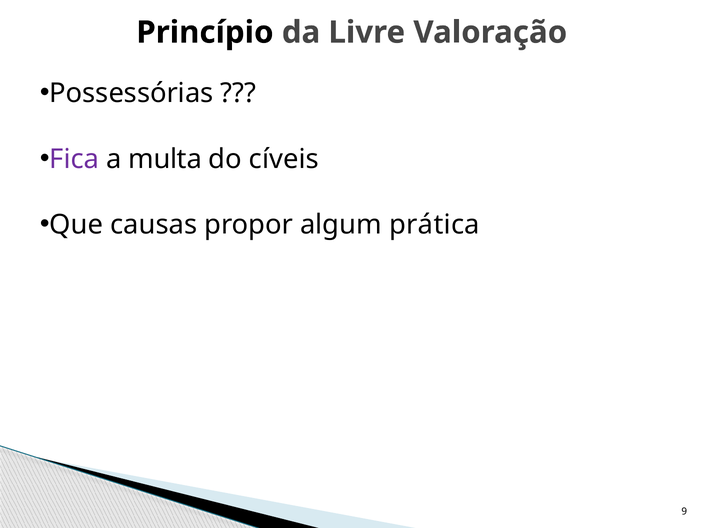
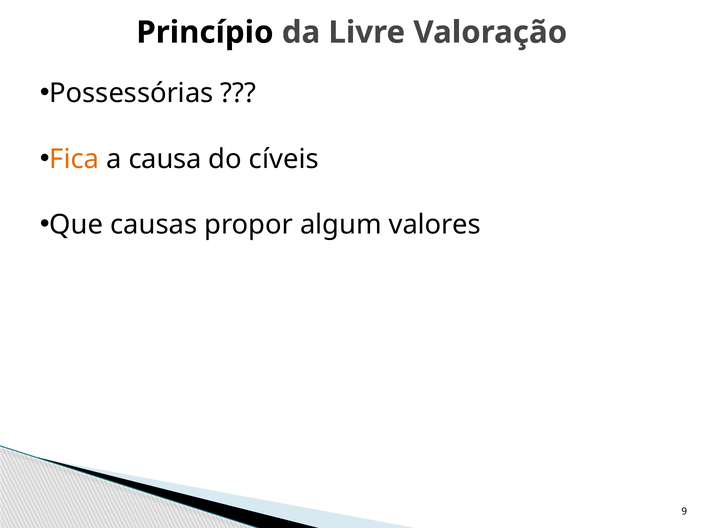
Fica colour: purple -> orange
multa: multa -> causa
prática: prática -> valores
